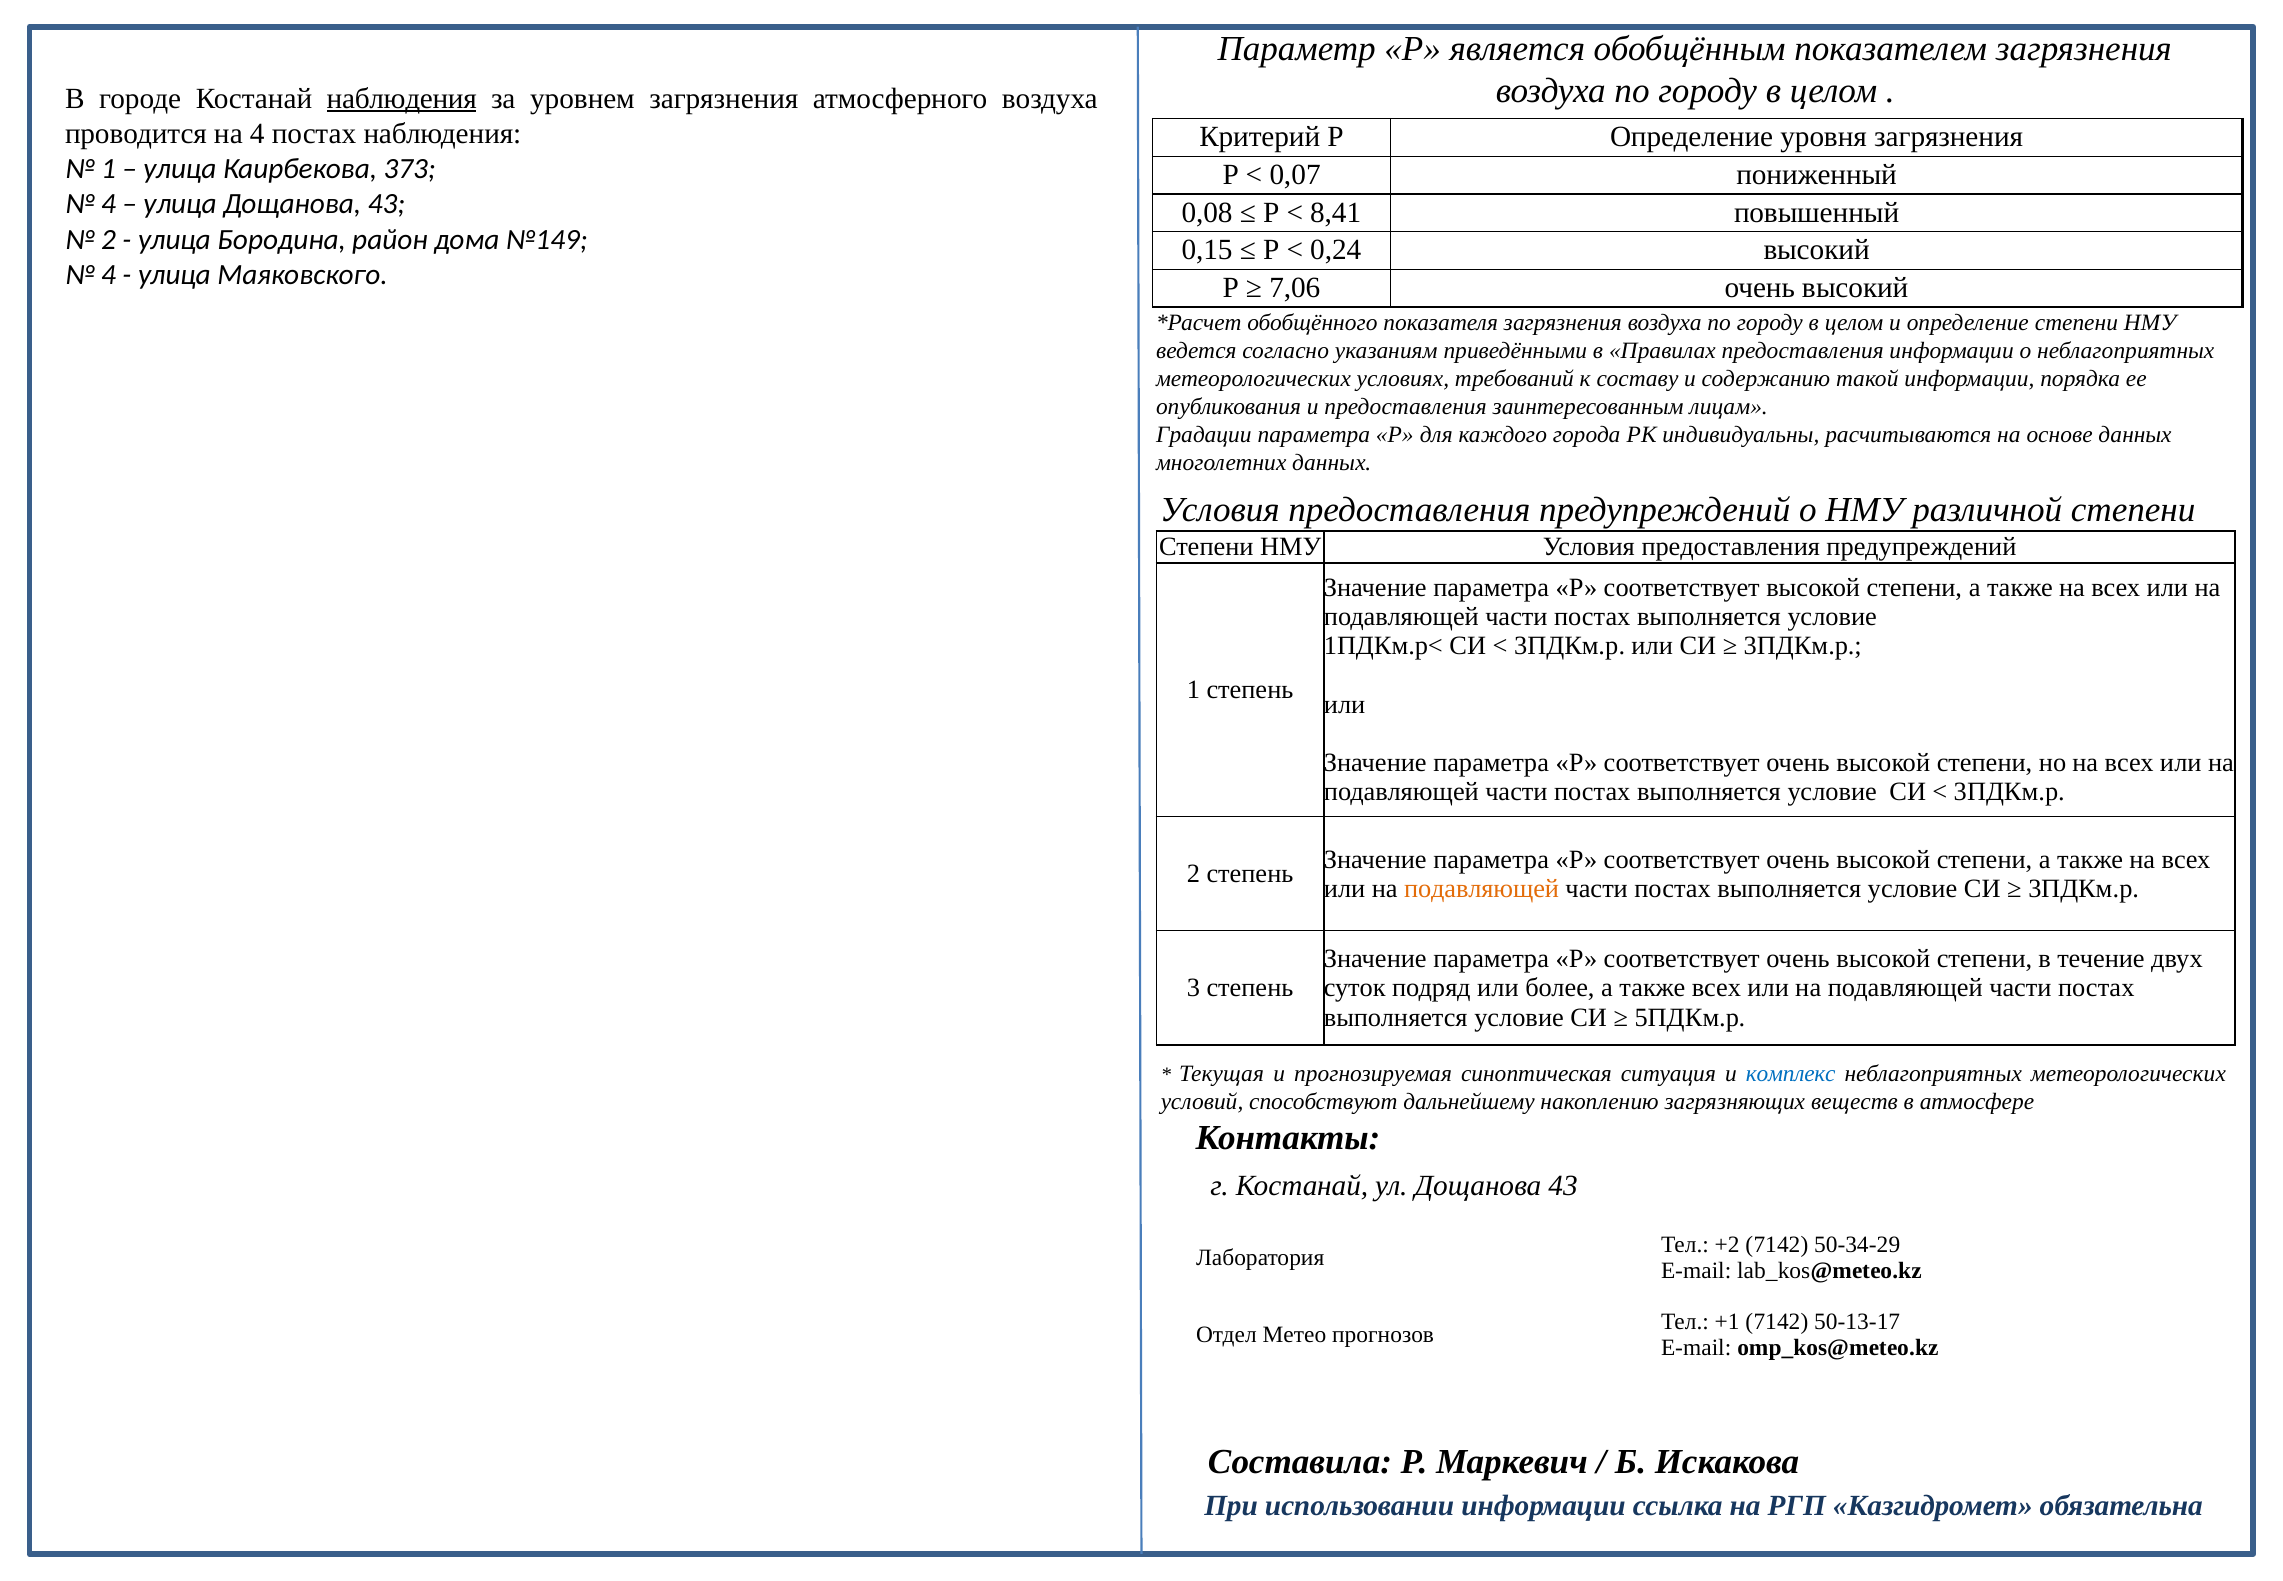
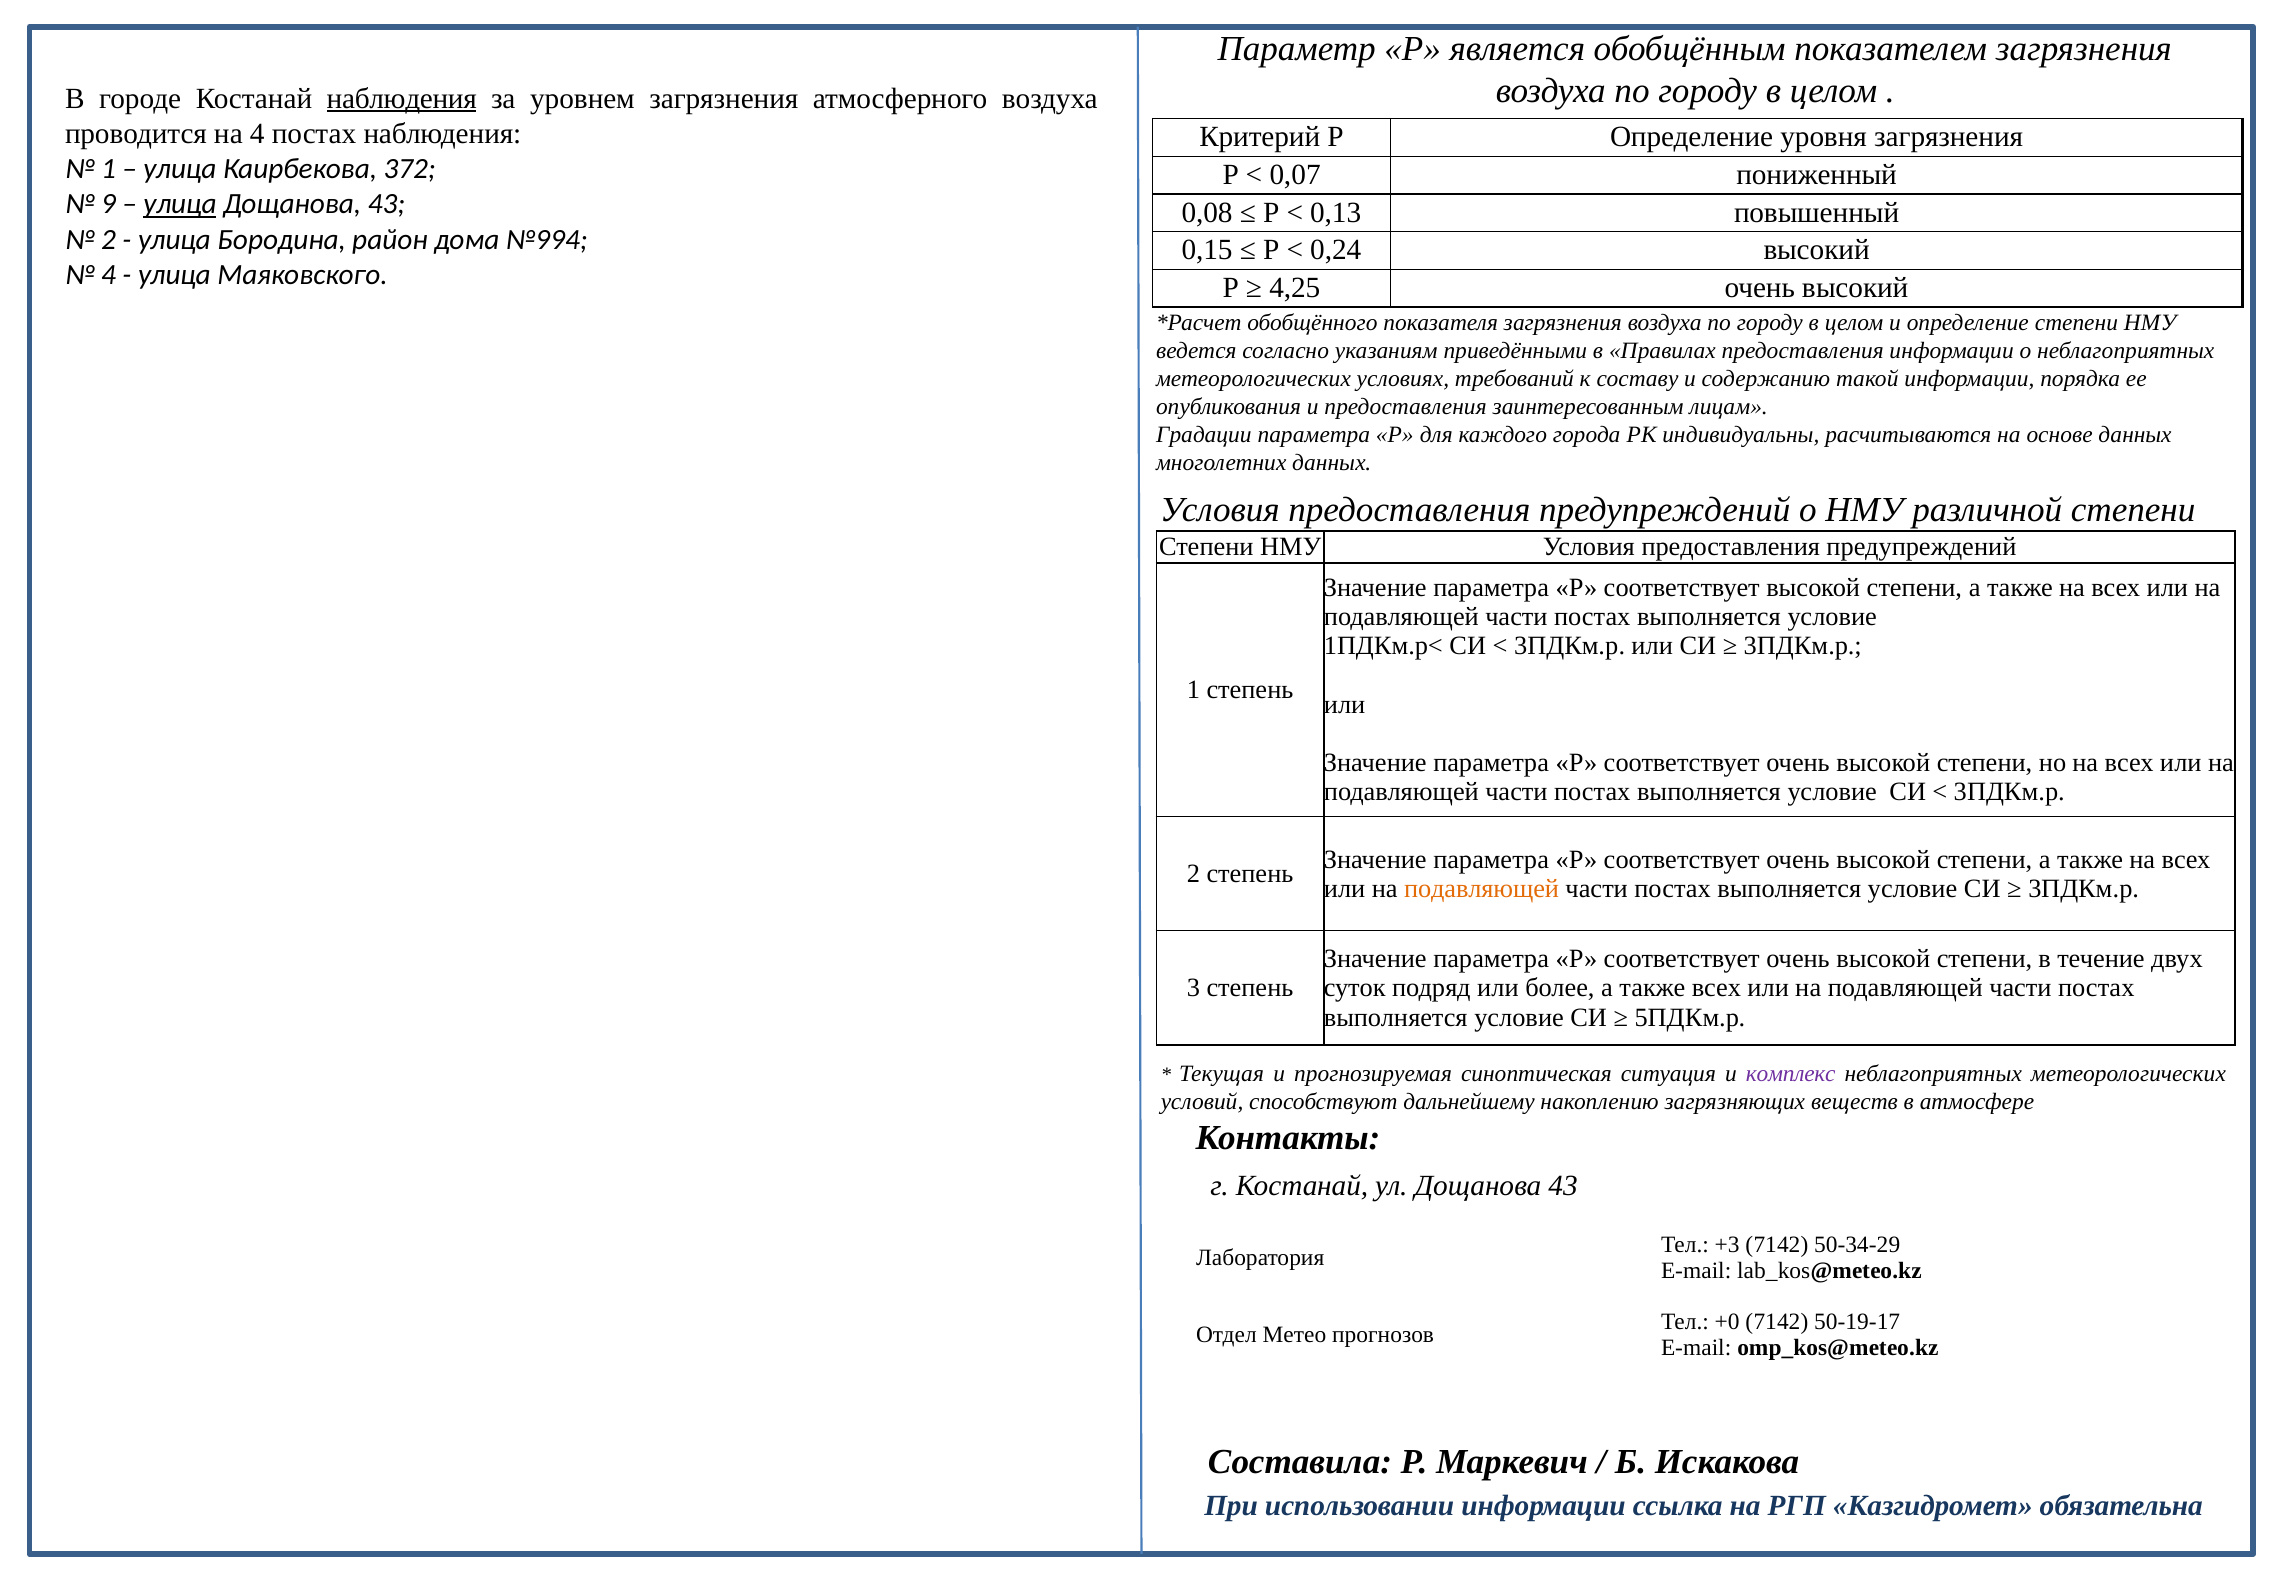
373: 373 -> 372
4 at (109, 204): 4 -> 9
улица at (180, 204) underline: none -> present
8,41: 8,41 -> 0,13
№149: №149 -> №994
7,06: 7,06 -> 4,25
комплекс colour: blue -> purple
+2: +2 -> +3
+1: +1 -> +0
50-13-17: 50-13-17 -> 50-19-17
